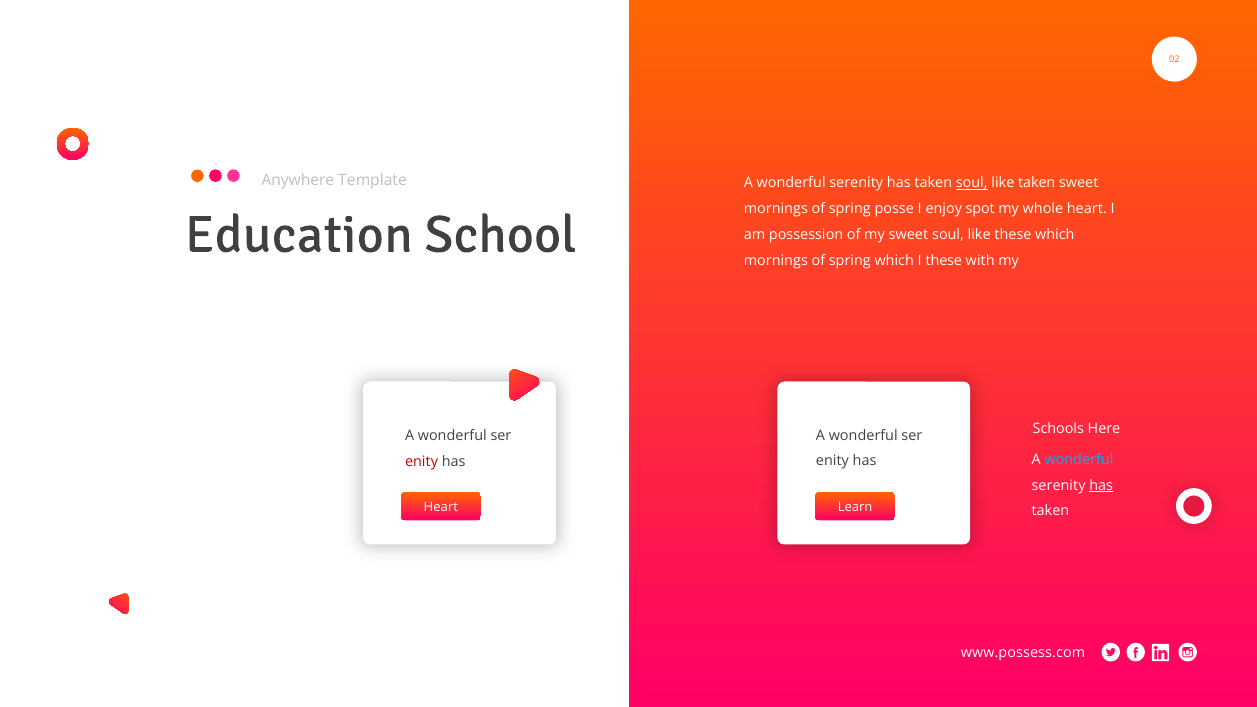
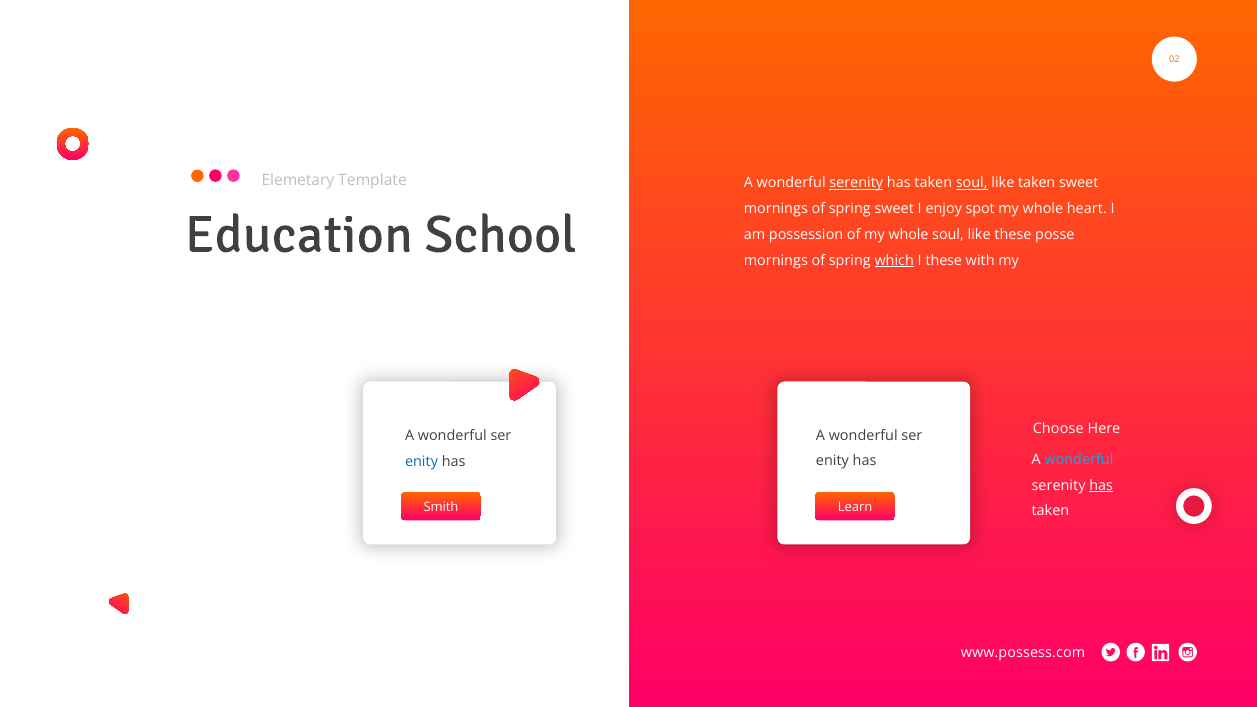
Anywhere: Anywhere -> Elemetary
serenity at (856, 183) underline: none -> present
spring posse: posse -> sweet
of my sweet: sweet -> whole
these which: which -> posse
which at (894, 261) underline: none -> present
Schools: Schools -> Choose
enity at (421, 461) colour: red -> blue
Heart at (441, 507): Heart -> Smith
